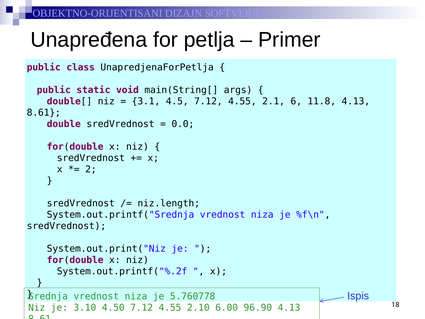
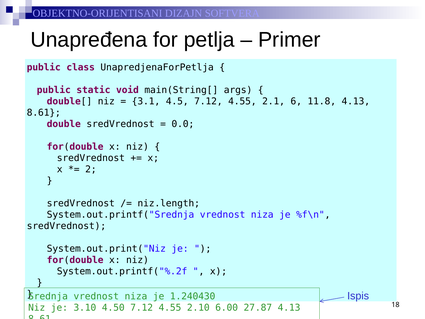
5.760778: 5.760778 -> 1.240430
96.90: 96.90 -> 27.87
